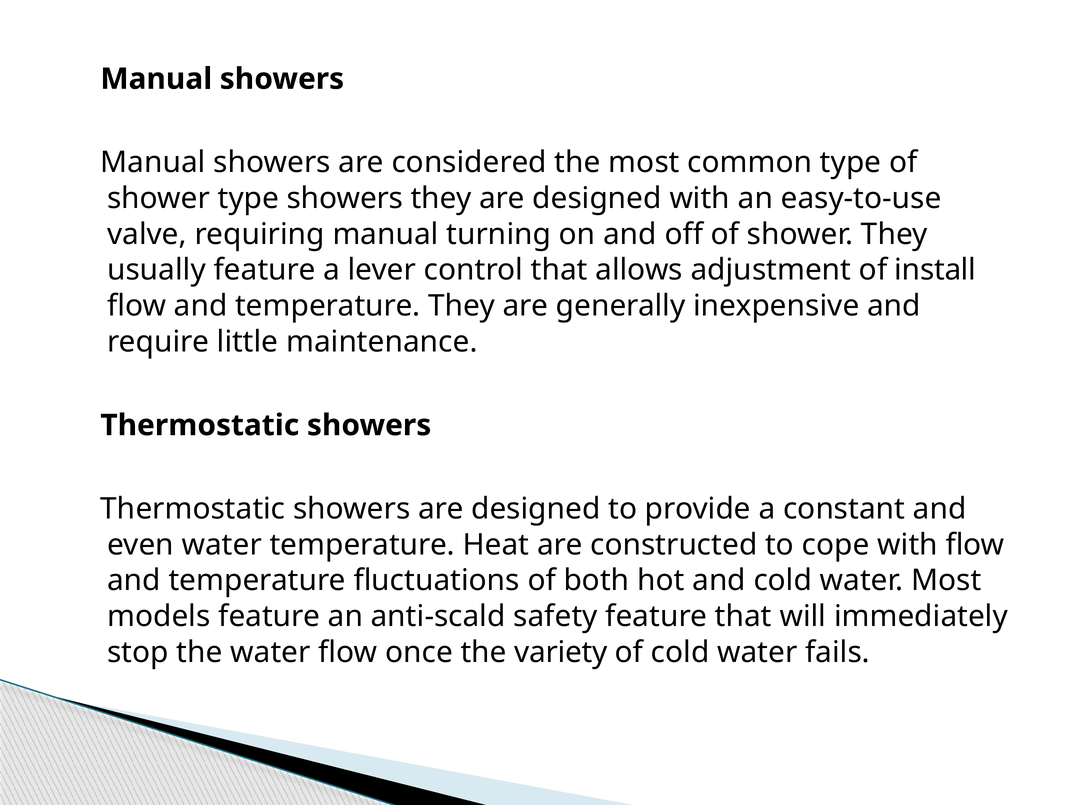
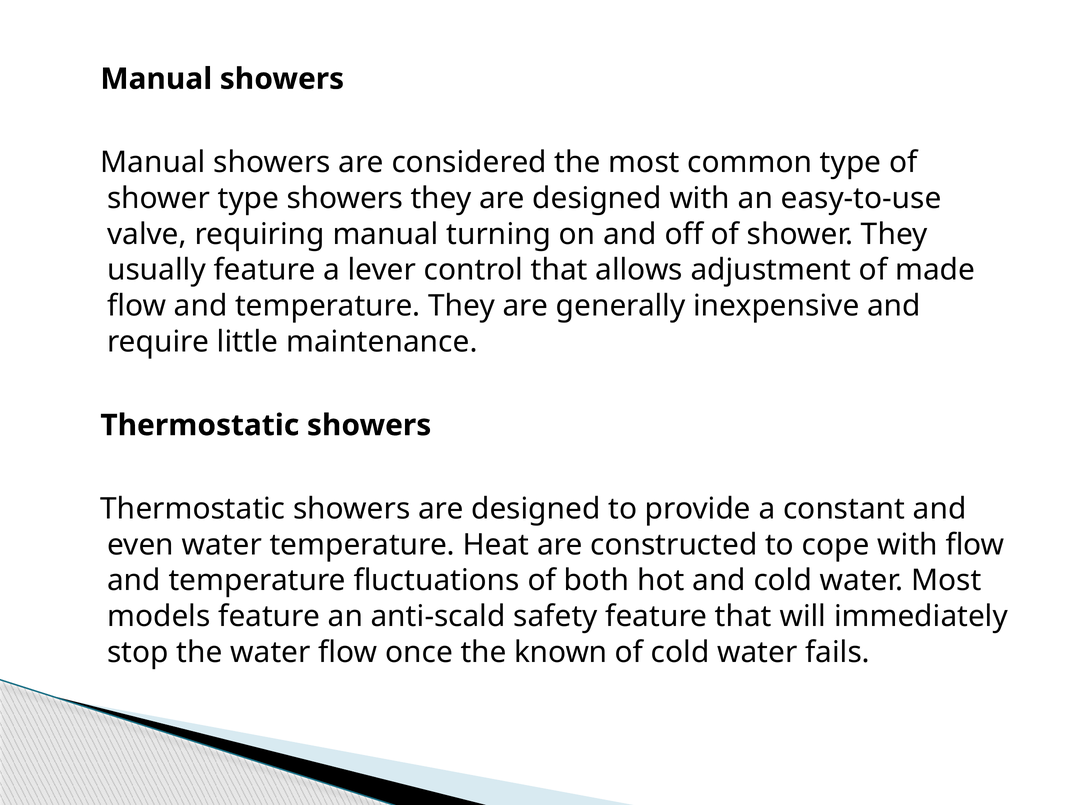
install: install -> made
variety: variety -> known
